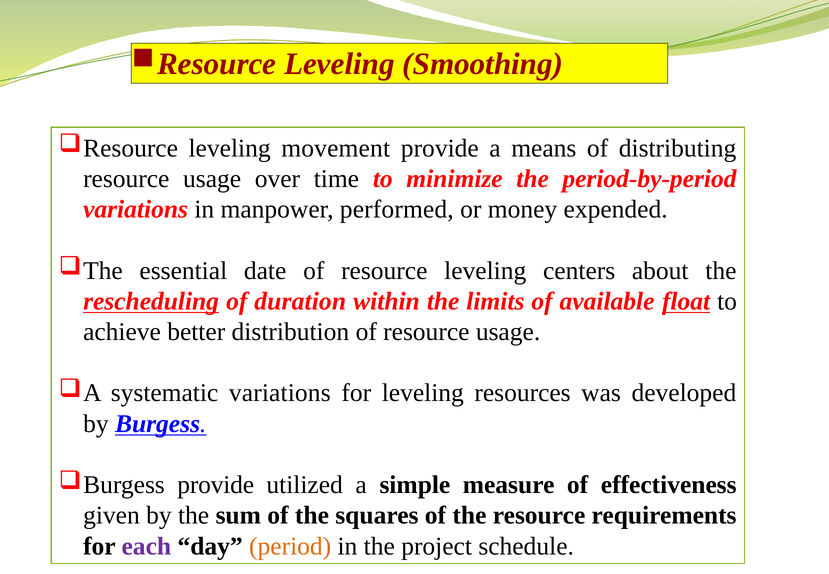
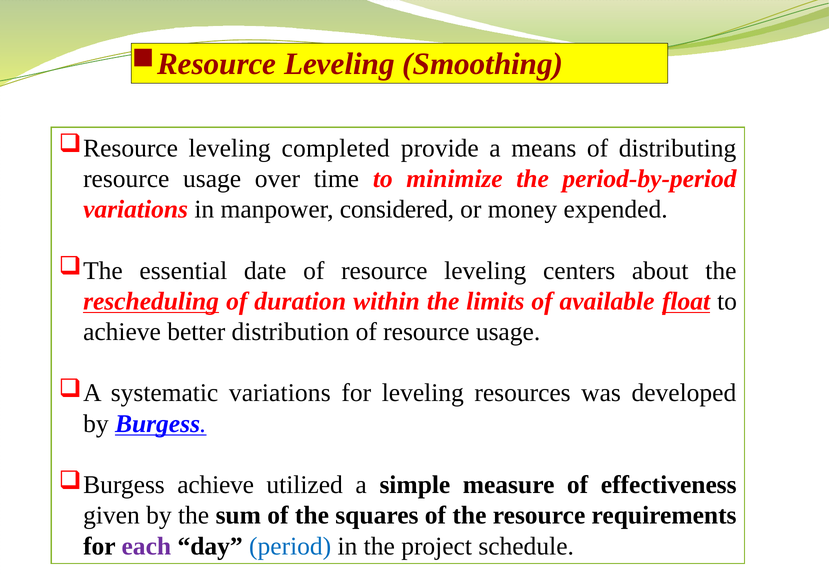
movement: movement -> completed
performed: performed -> considered
provide at (216, 485): provide -> achieve
period colour: orange -> blue
